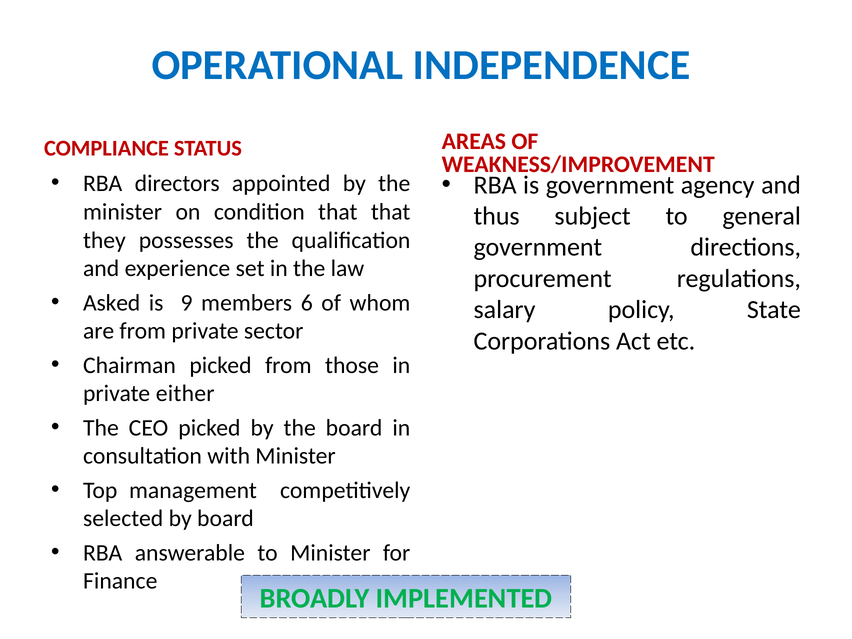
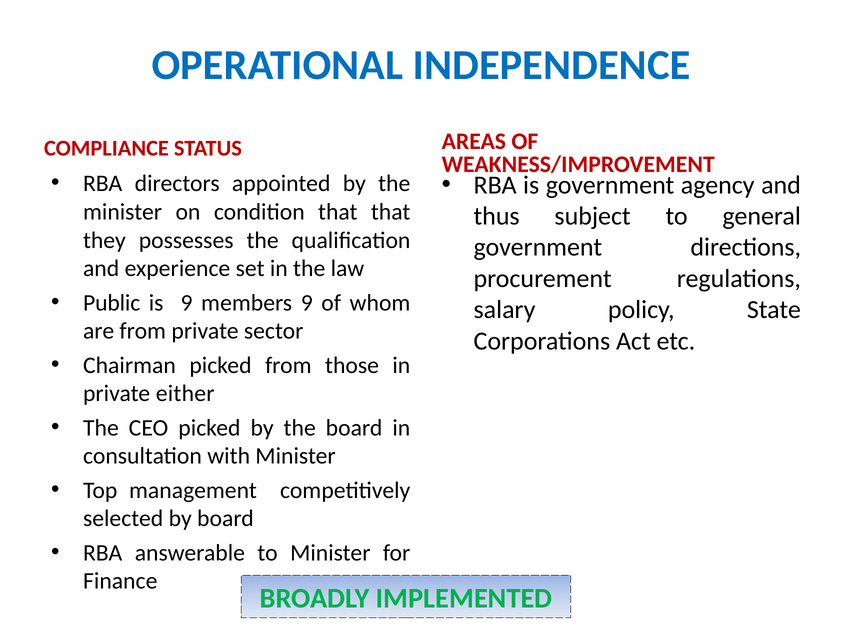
Asked: Asked -> Public
members 6: 6 -> 9
